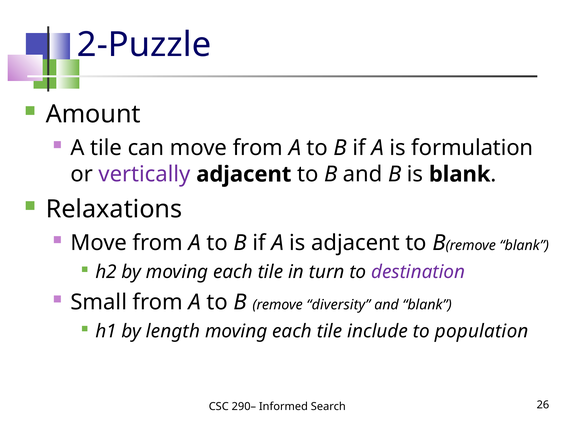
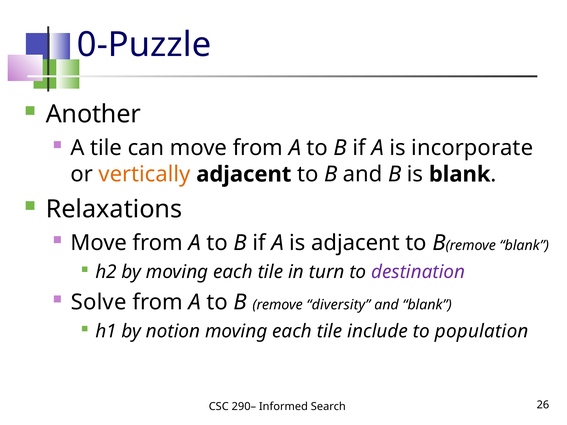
2-Puzzle: 2-Puzzle -> 0-Puzzle
Amount: Amount -> Another
formulation: formulation -> incorporate
vertically colour: purple -> orange
Small: Small -> Solve
length: length -> notion
